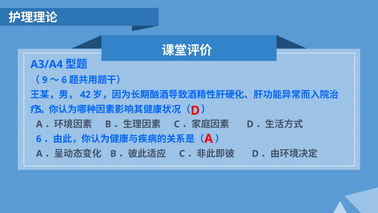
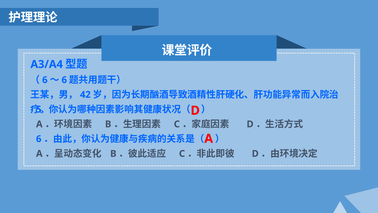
9 at (45, 80): 9 -> 6
